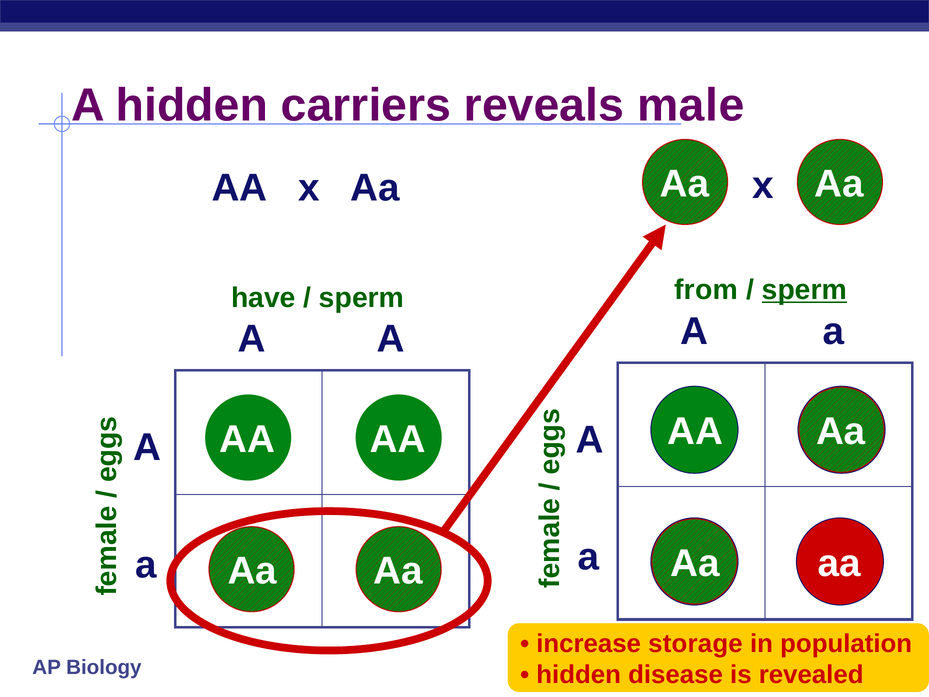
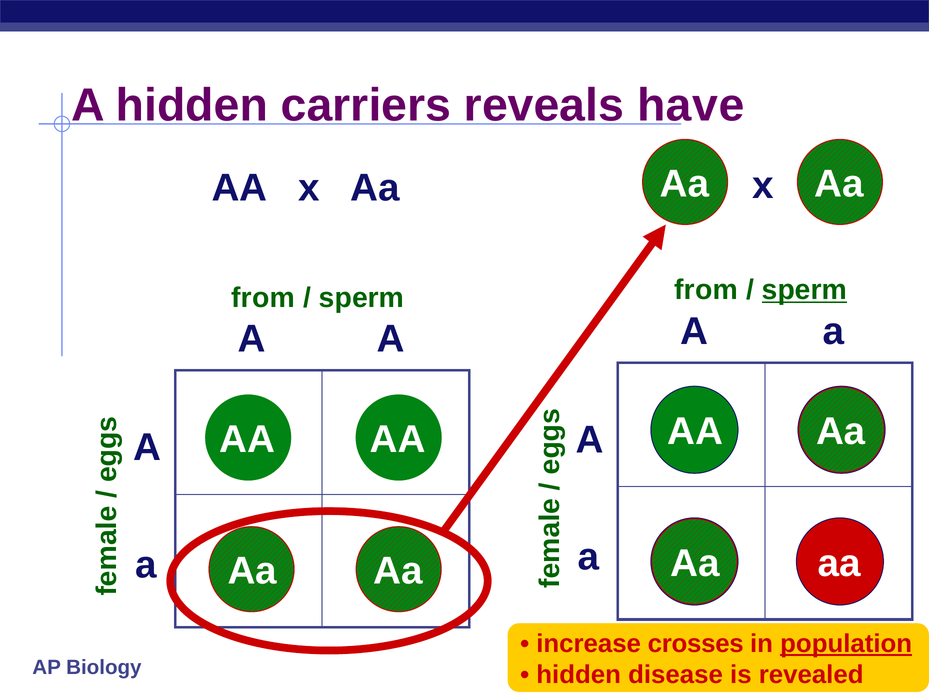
male: male -> have
have at (263, 298): have -> from
storage: storage -> crosses
population underline: none -> present
